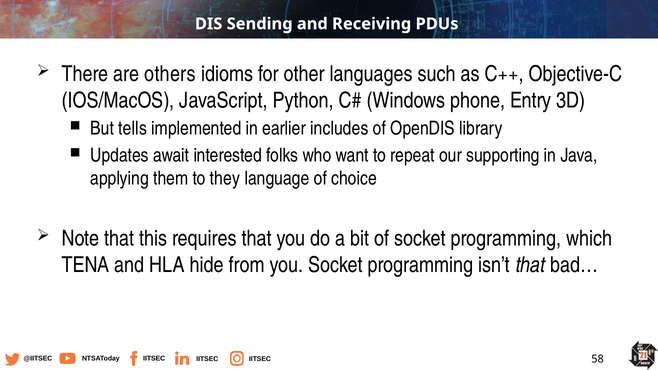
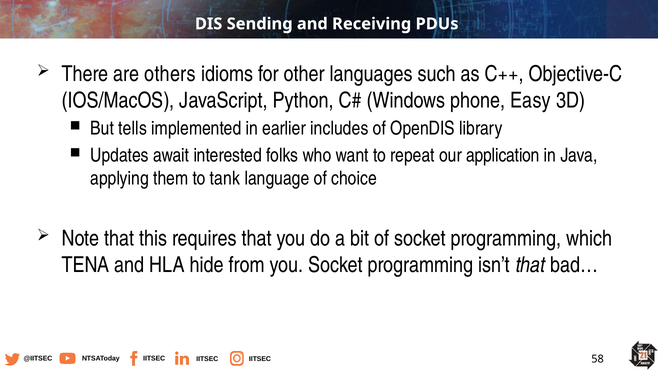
Entry: Entry -> Easy
supporting: supporting -> application
they: they -> tank
